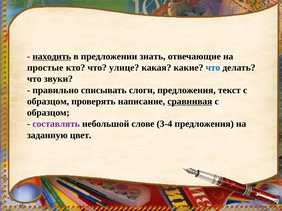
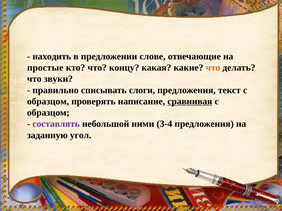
находить underline: present -> none
знать: знать -> слове
улице: улице -> концу
что at (213, 68) colour: blue -> orange
слове: слове -> ними
цвет: цвет -> угол
